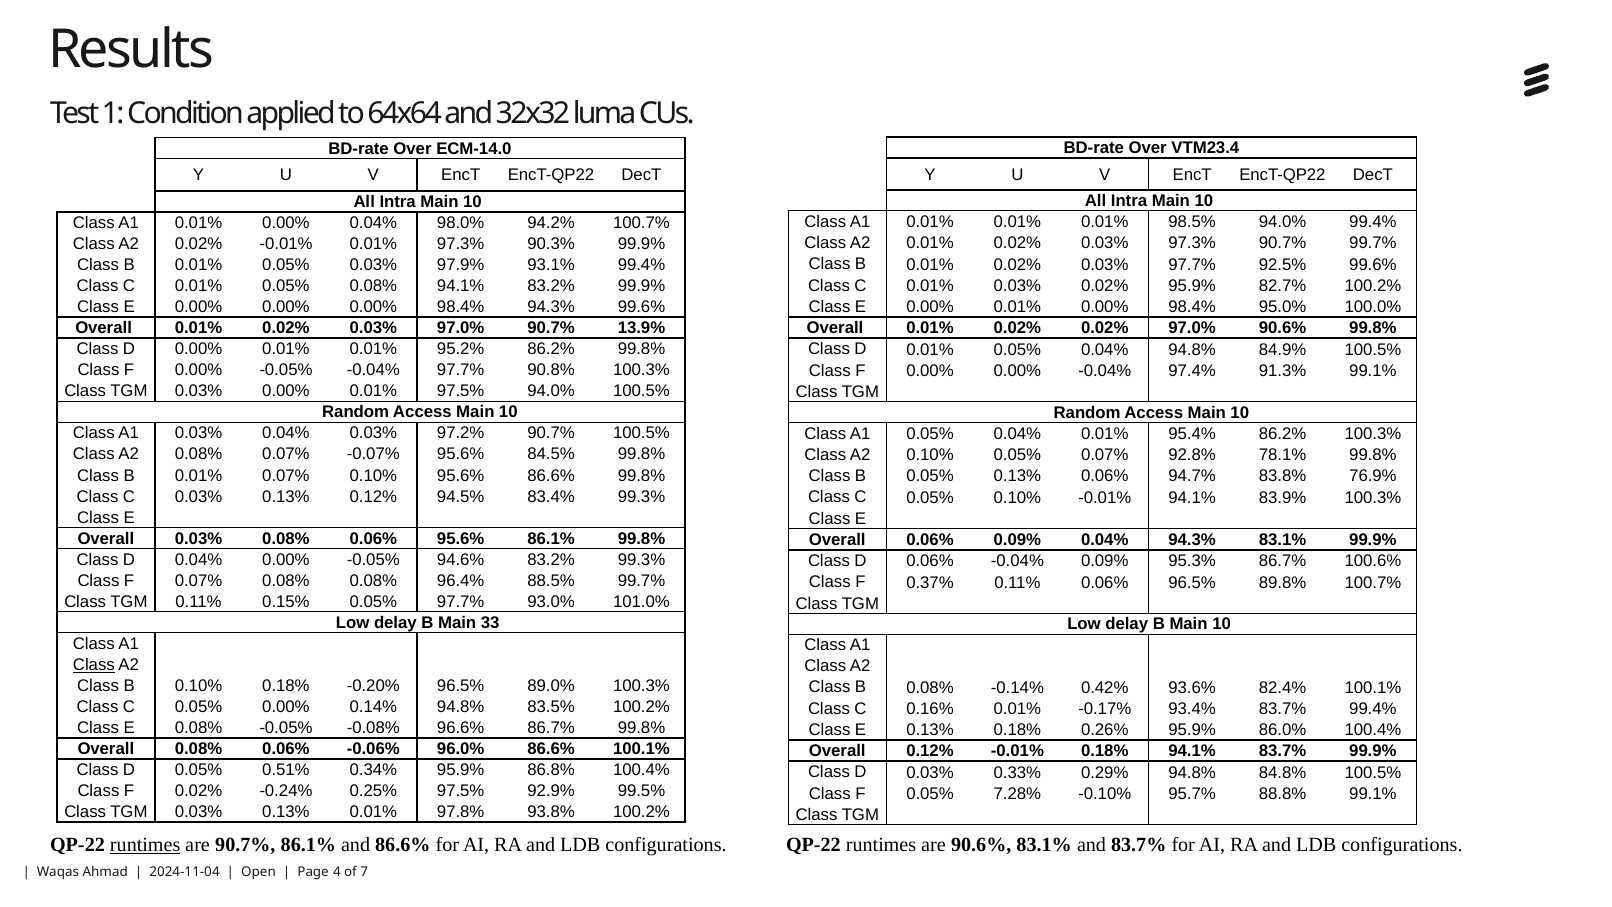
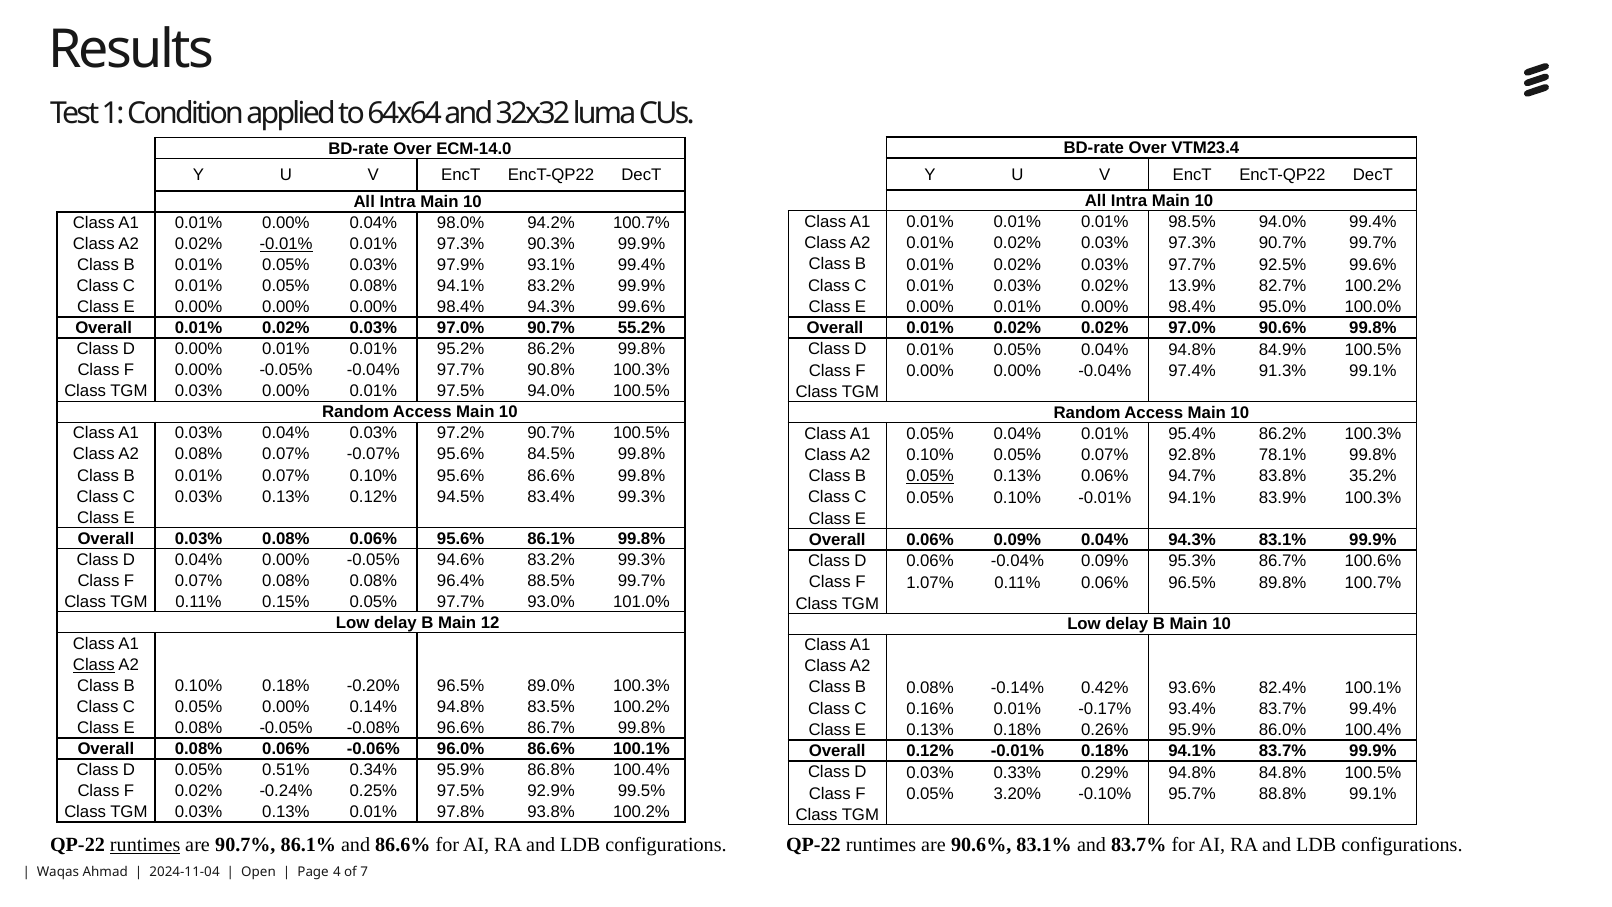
-0.01% at (286, 244) underline: none -> present
0.02% 95.9%: 95.9% -> 13.9%
13.9%: 13.9% -> 55.2%
0.05% at (930, 476) underline: none -> present
76.9%: 76.9% -> 35.2%
0.37%: 0.37% -> 1.07%
33: 33 -> 12
7.28%: 7.28% -> 3.20%
